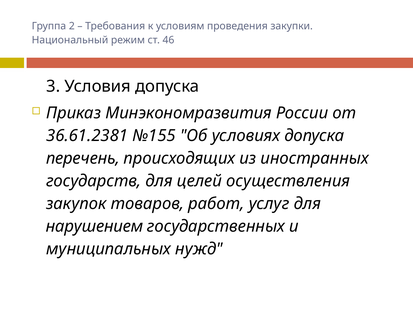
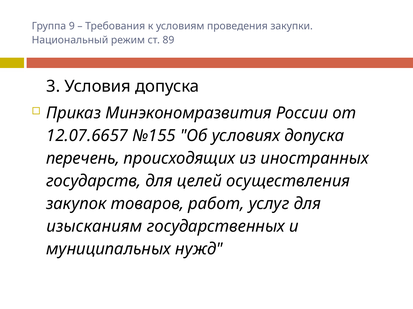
2: 2 -> 9
46: 46 -> 89
36.61.2381: 36.61.2381 -> 12.07.6657
нарушением: нарушением -> изысканиям
